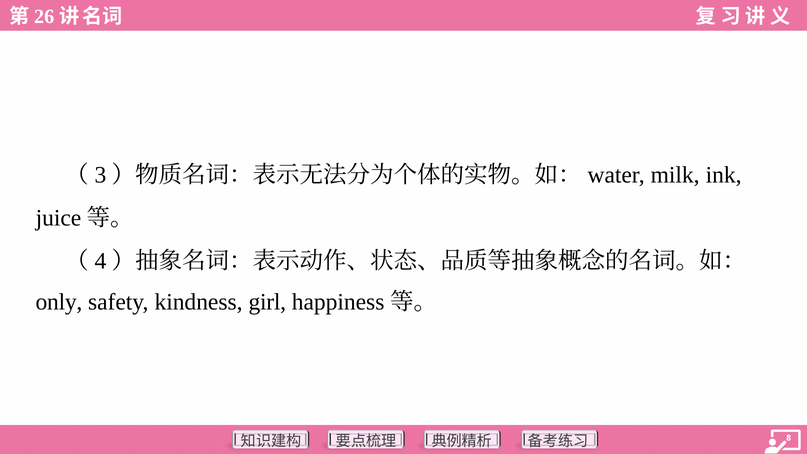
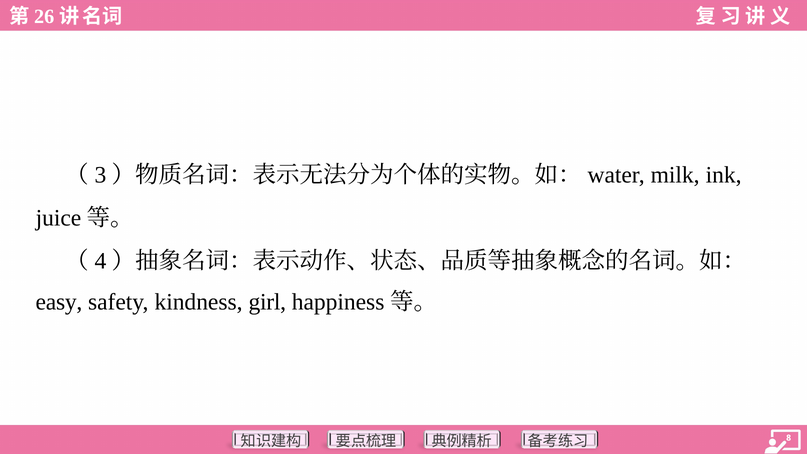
only: only -> easy
